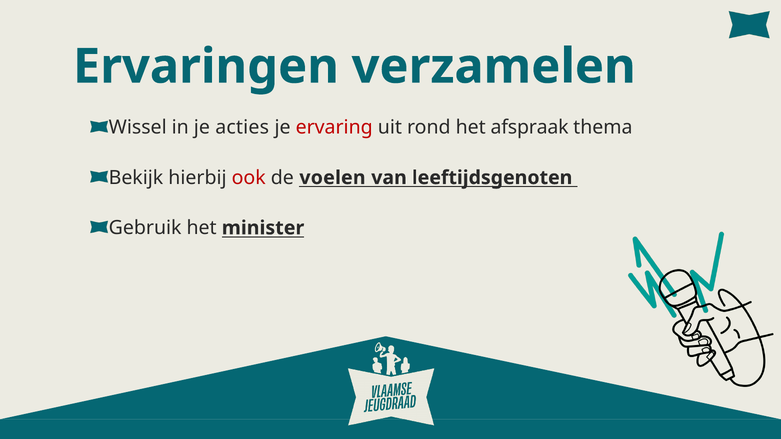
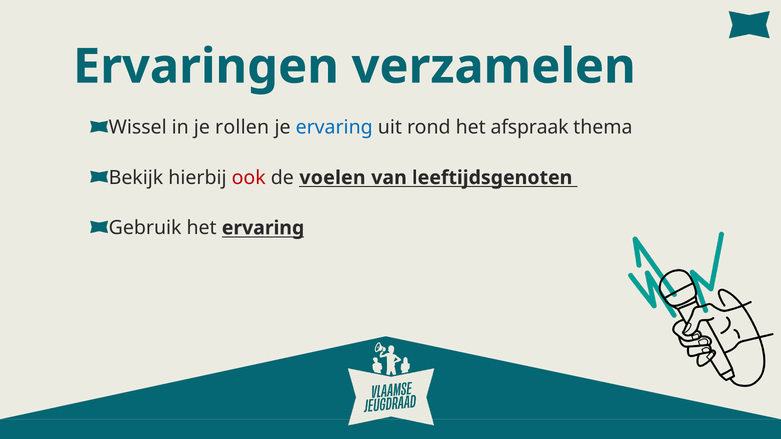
acties: acties -> rollen
ervaring at (334, 128) colour: red -> blue
het minister: minister -> ervaring
